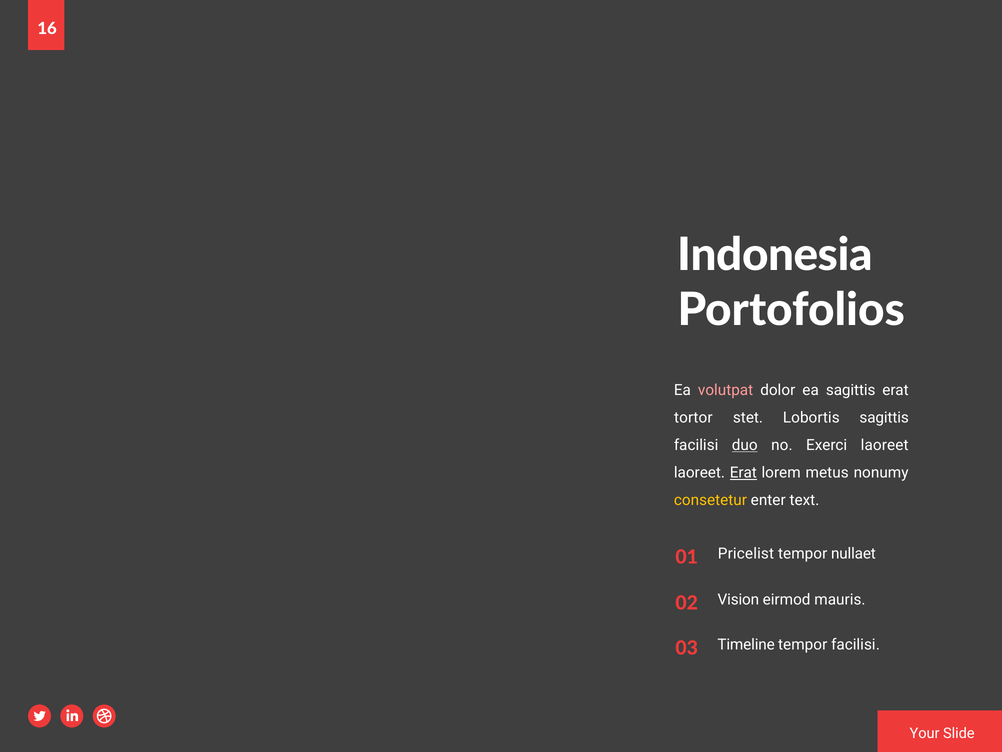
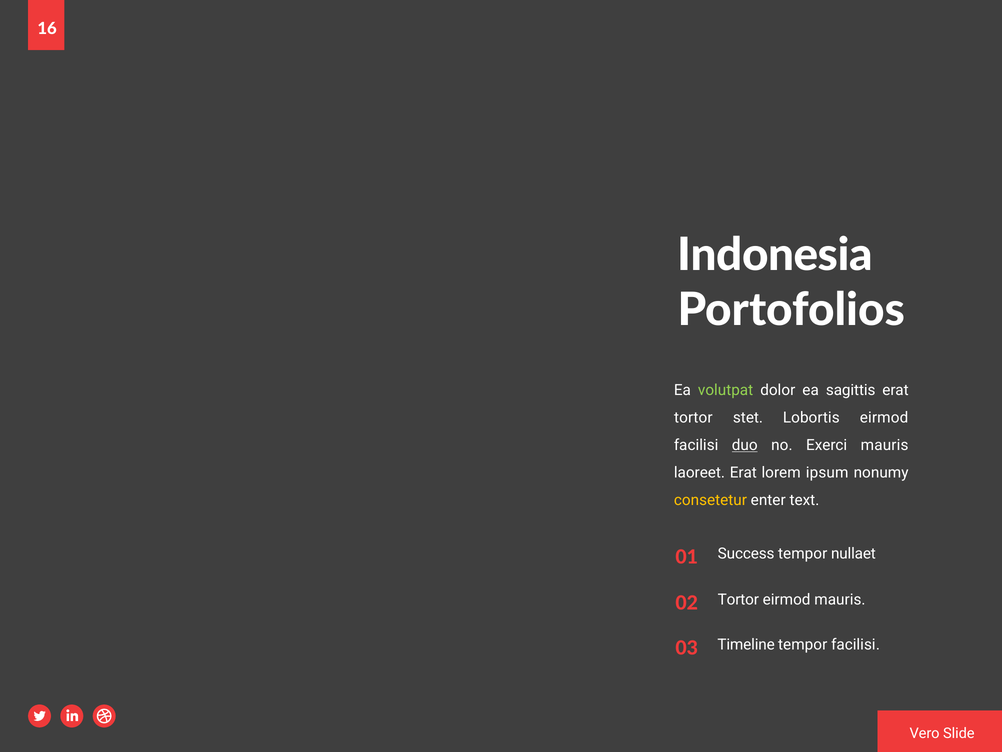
volutpat colour: pink -> light green
Lobortis sagittis: sagittis -> eirmod
Exerci laoreet: laoreet -> mauris
Erat at (743, 472) underline: present -> none
metus: metus -> ipsum
Pricelist: Pricelist -> Success
02 Vision: Vision -> Tortor
Your: Your -> Vero
